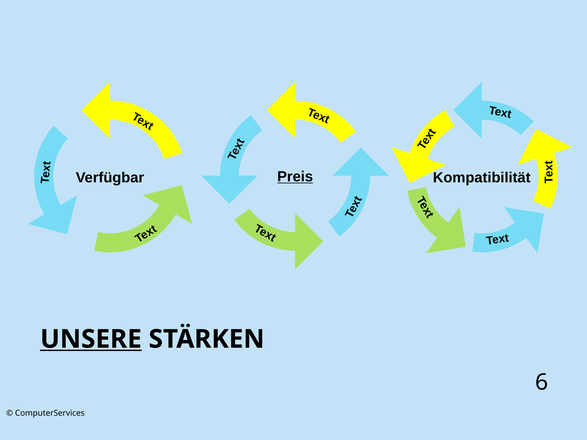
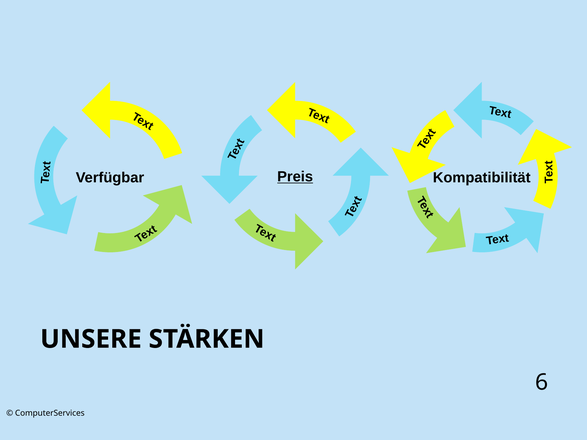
UNSERE underline: present -> none
